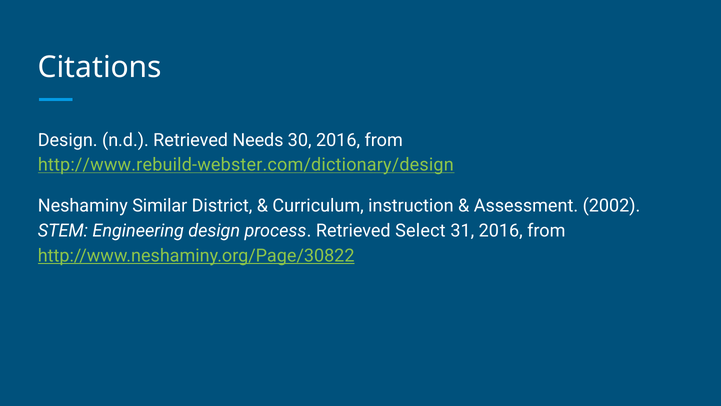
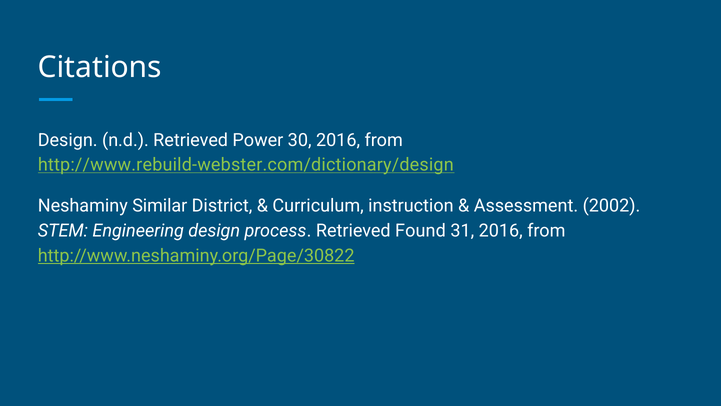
Needs: Needs -> Power
Select: Select -> Found
